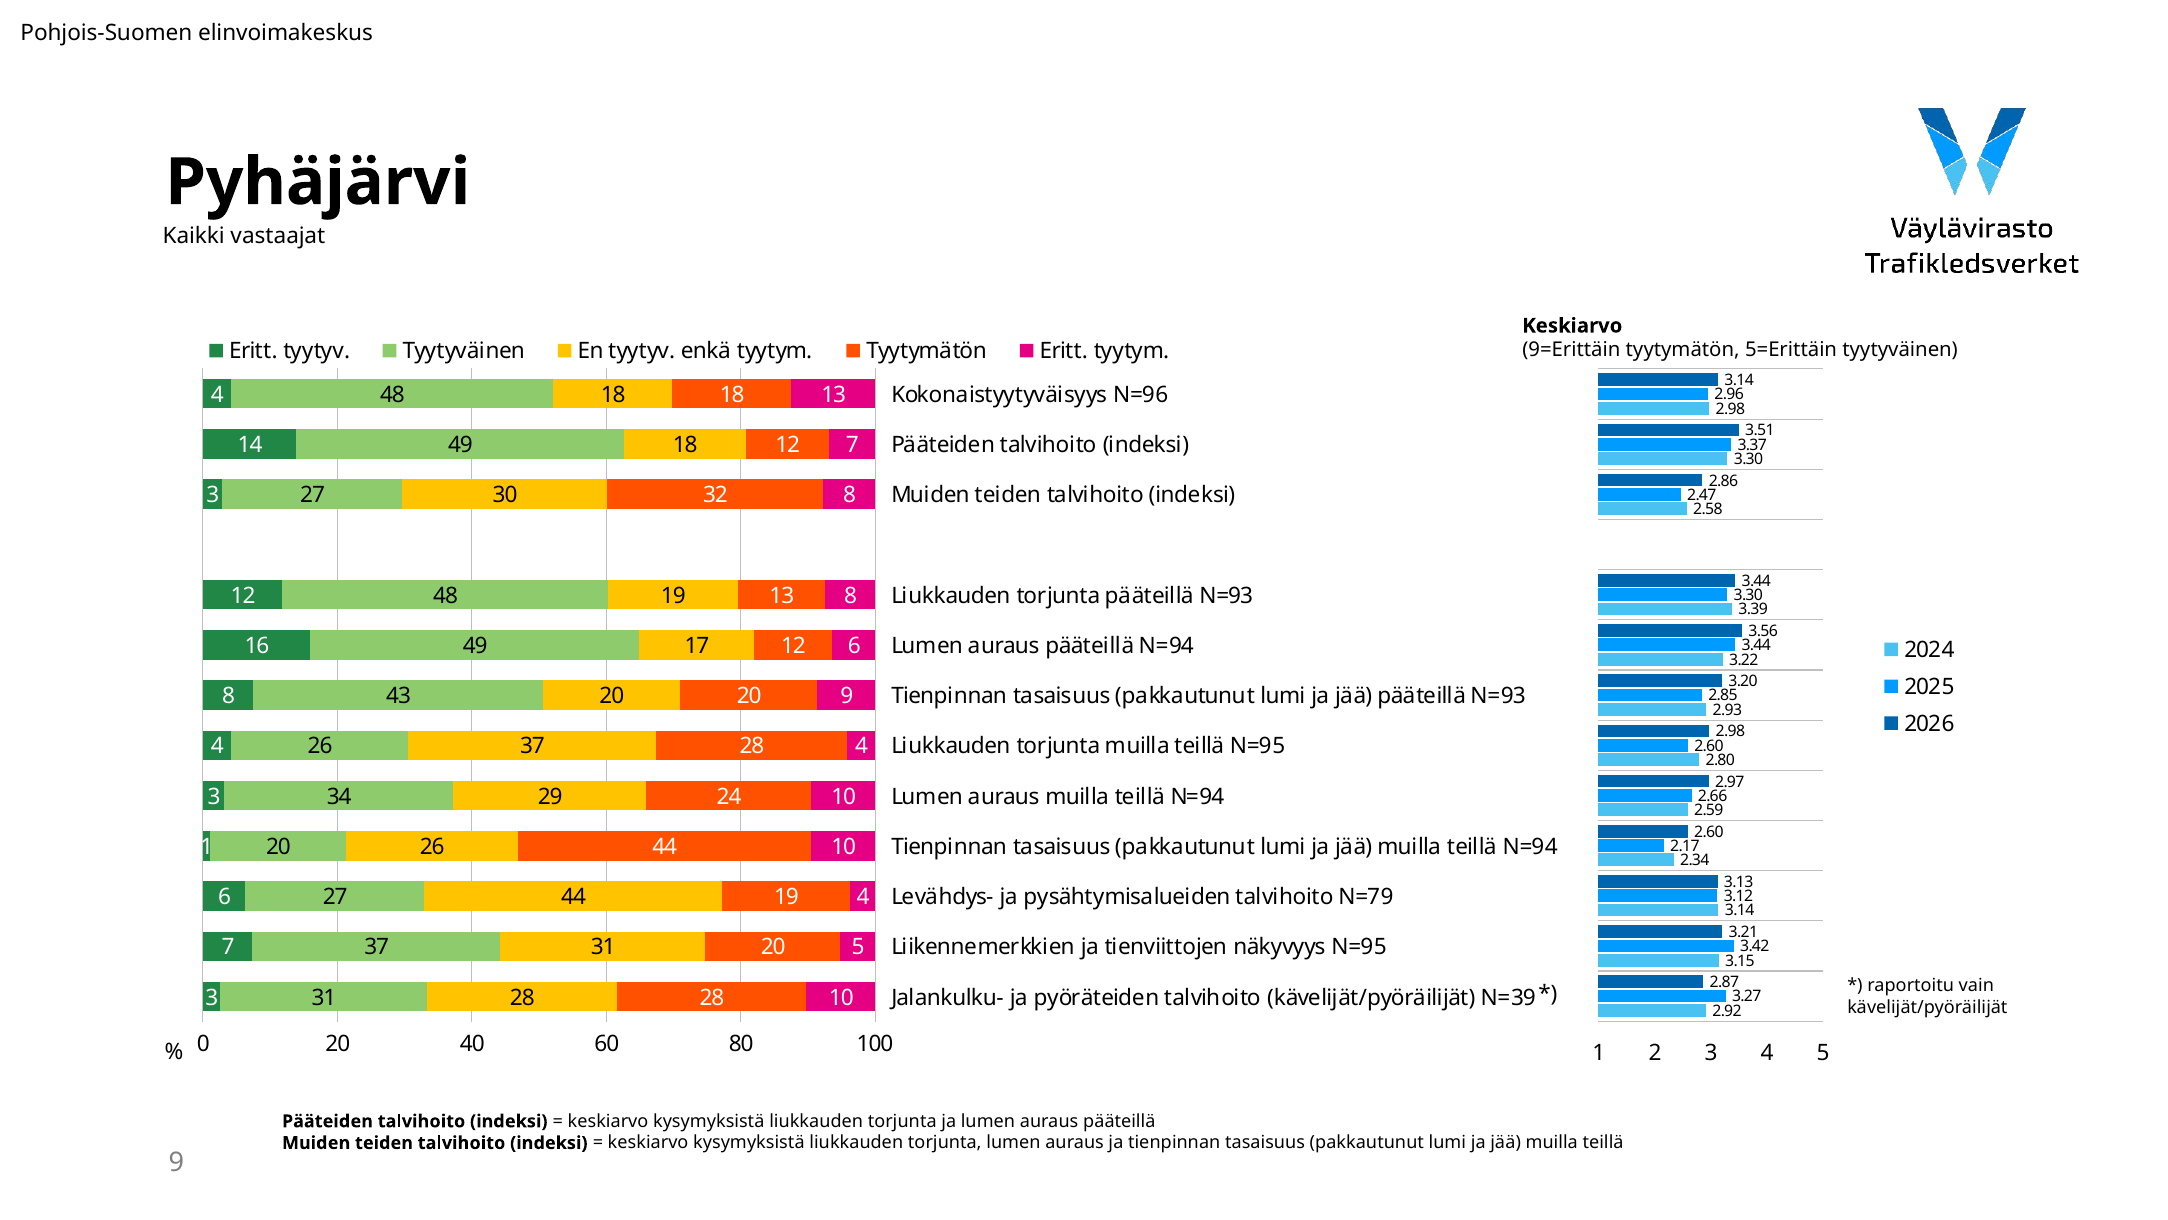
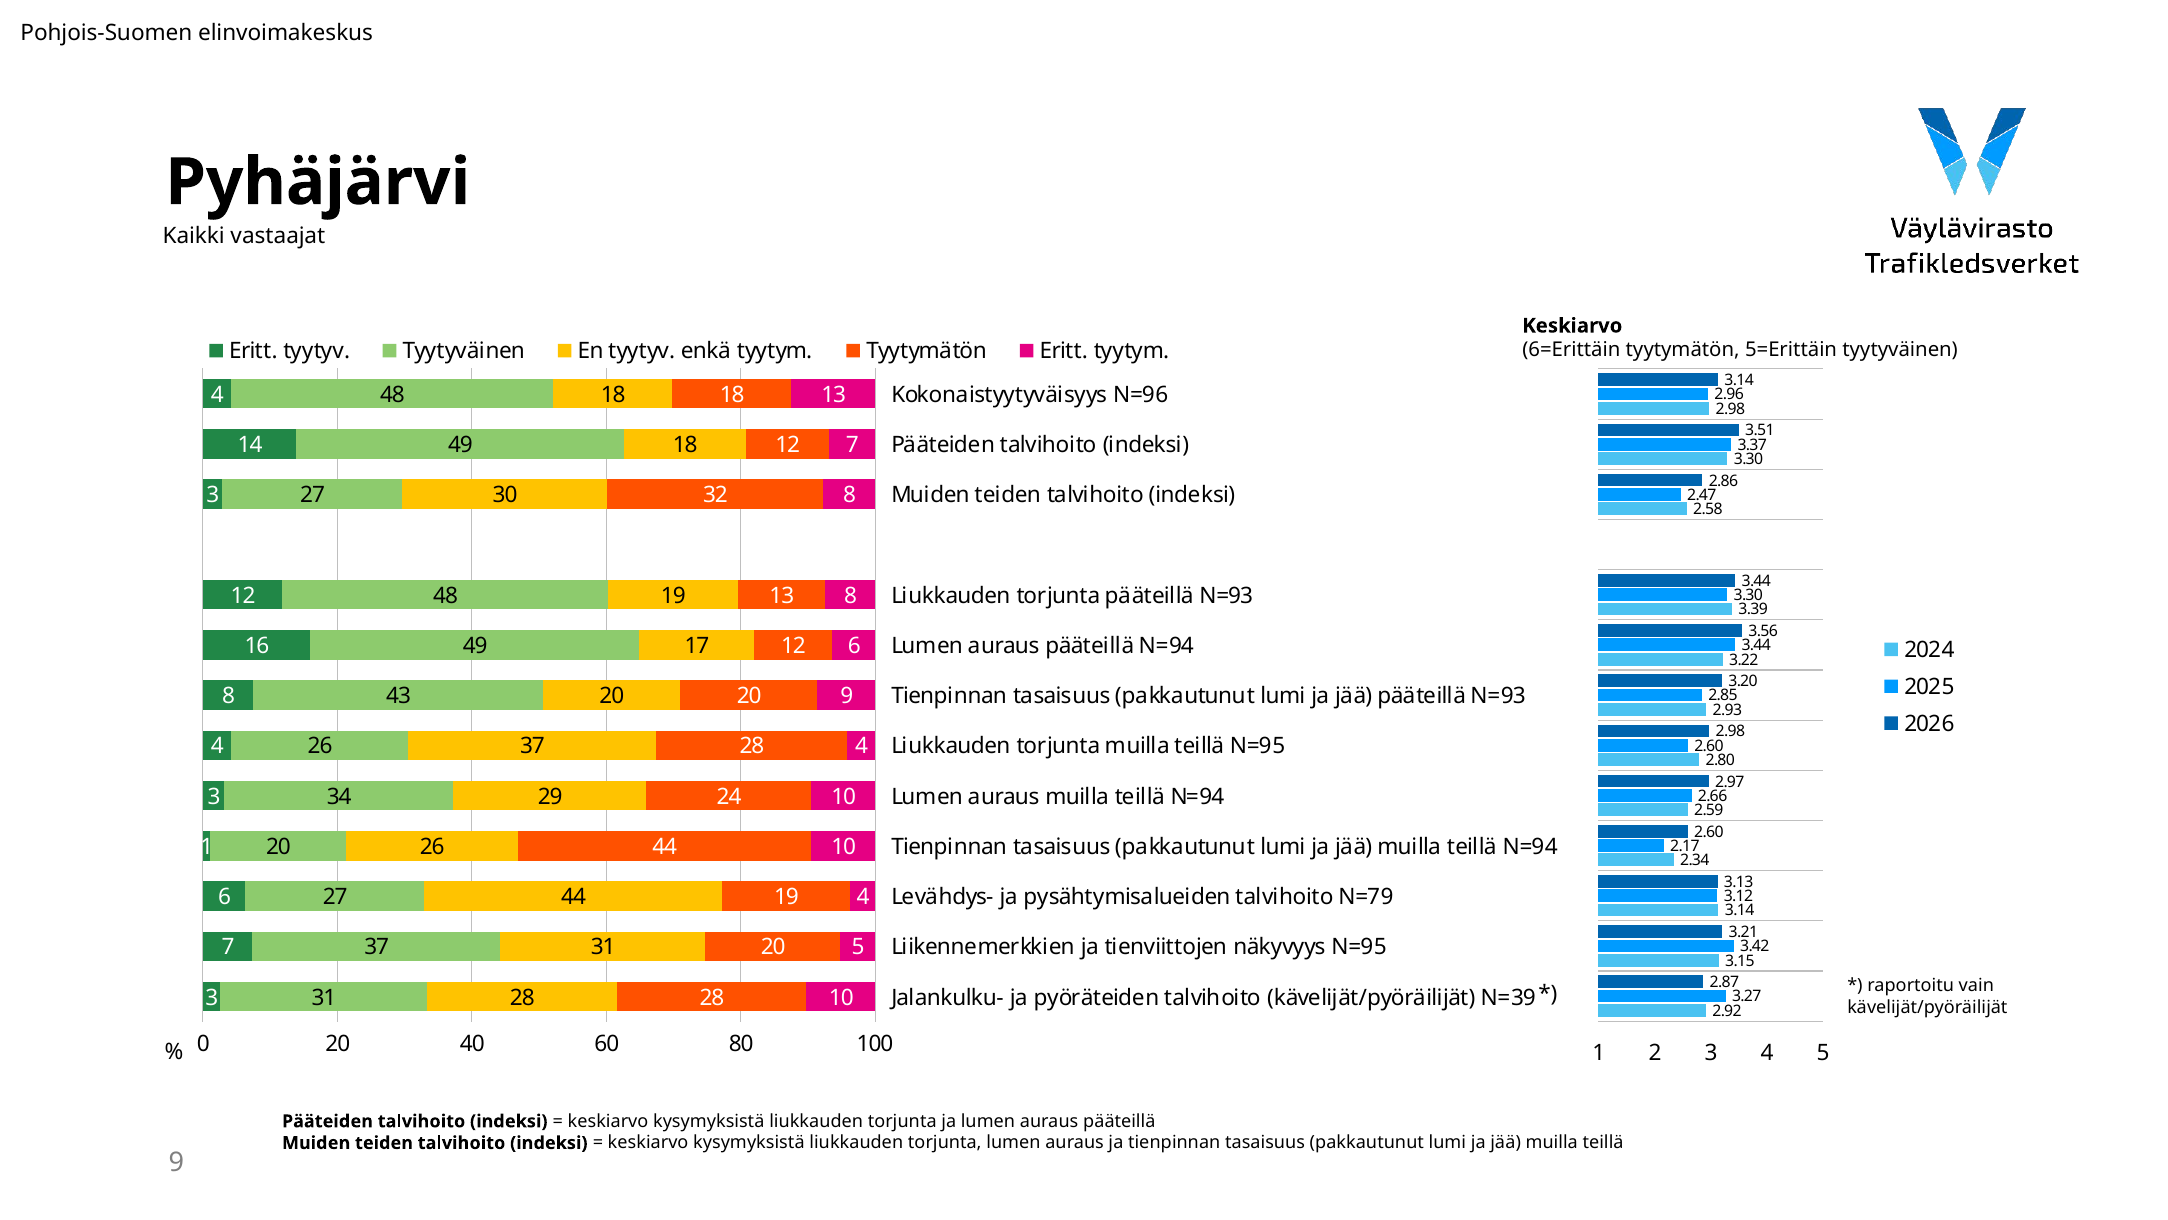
9=Erittäin: 9=Erittäin -> 6=Erittäin
